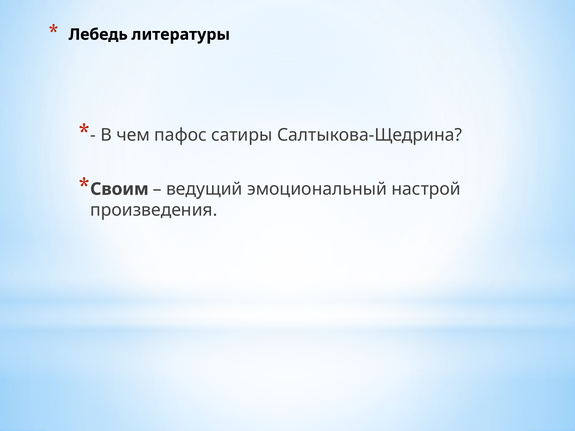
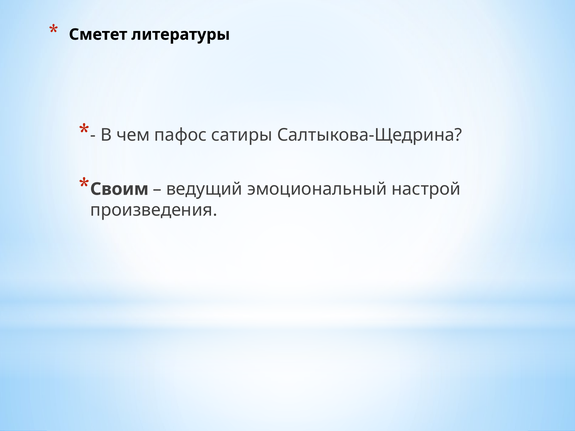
Лебедь: Лебедь -> Сметет
